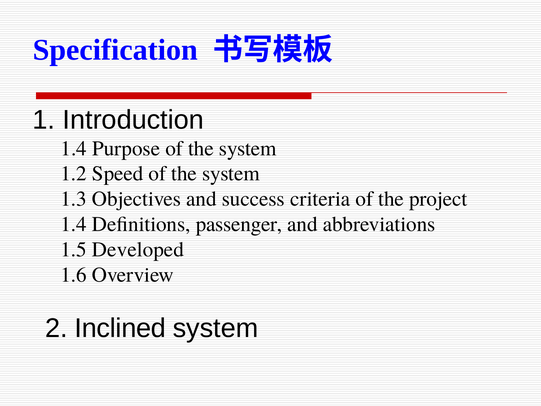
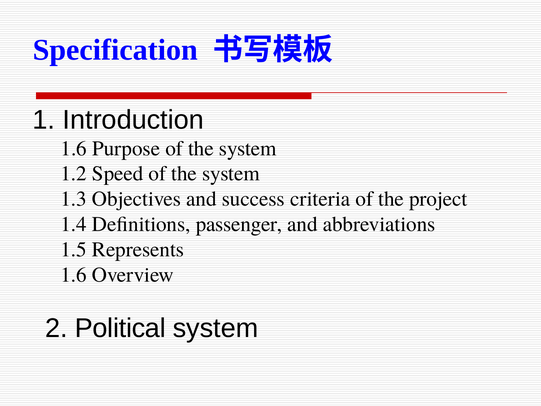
1.4 at (74, 148): 1.4 -> 1.6
Developed: Developed -> Represents
Inclined: Inclined -> Political
